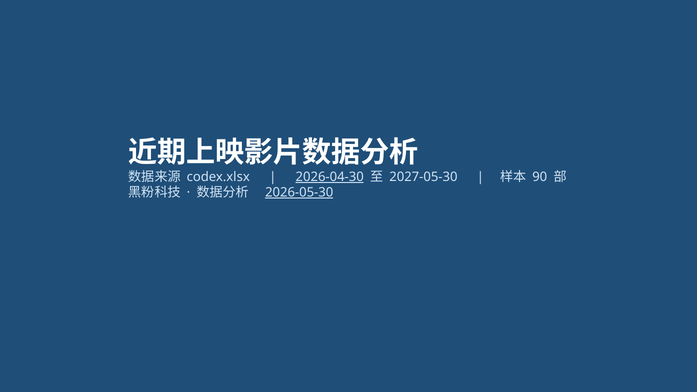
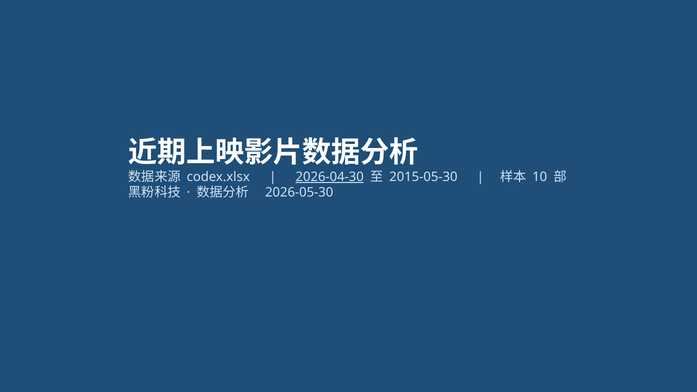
2027-05-30: 2027-05-30 -> 2015-05-30
90: 90 -> 10
2026-05-30 underline: present -> none
